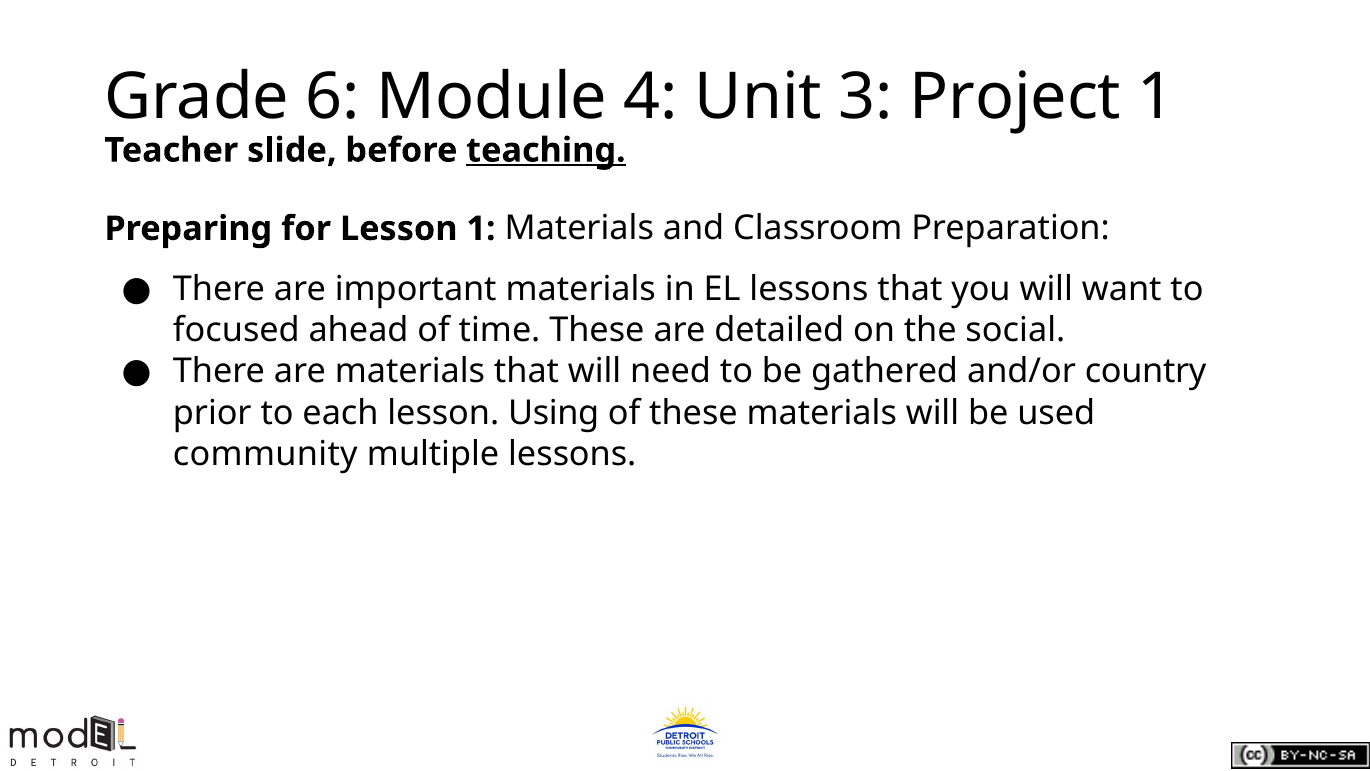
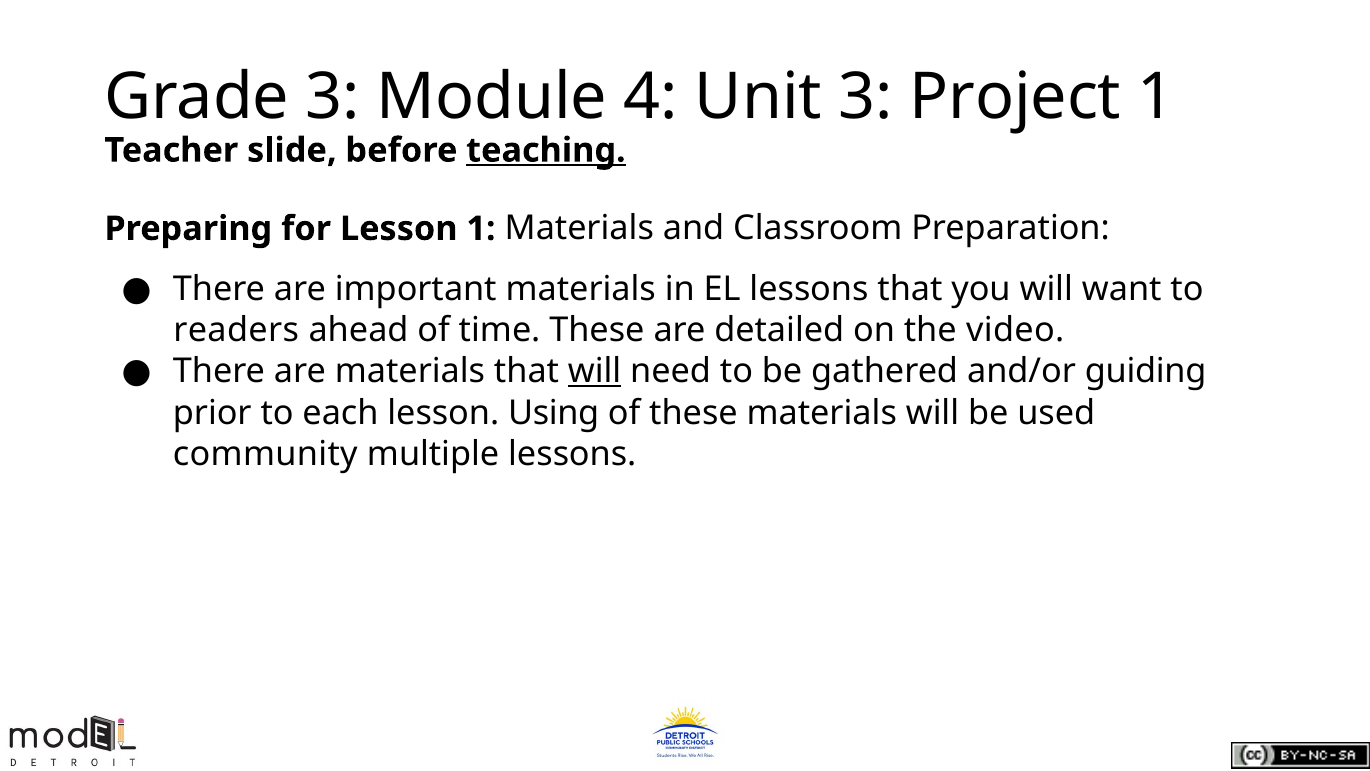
Grade 6: 6 -> 3
focused: focused -> readers
social: social -> video
will at (595, 371) underline: none -> present
country: country -> guiding
